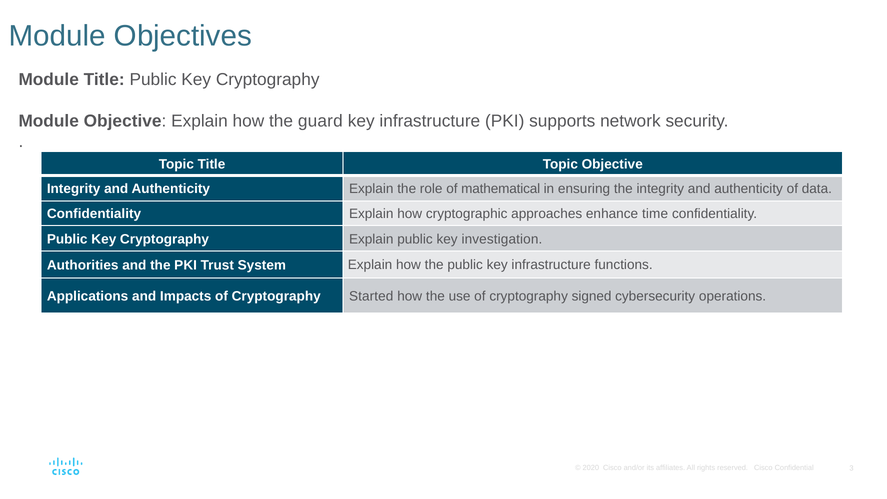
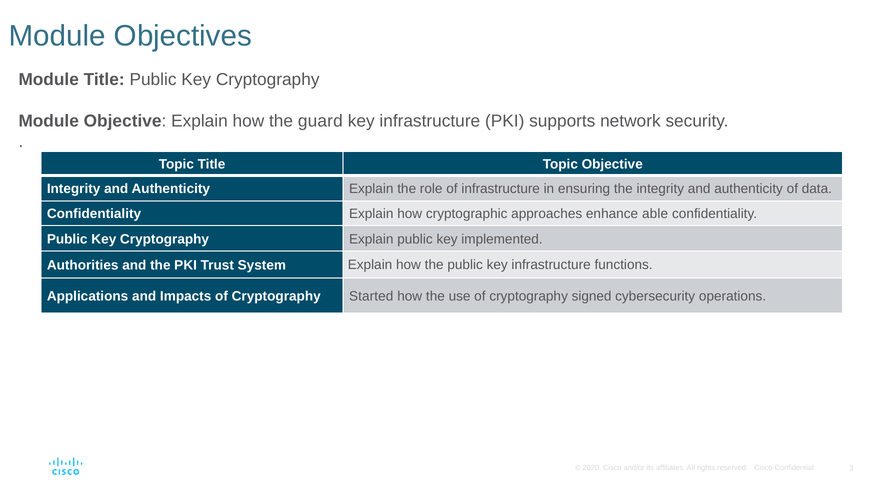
of mathematical: mathematical -> infrastructure
time: time -> able
investigation: investigation -> implemented
